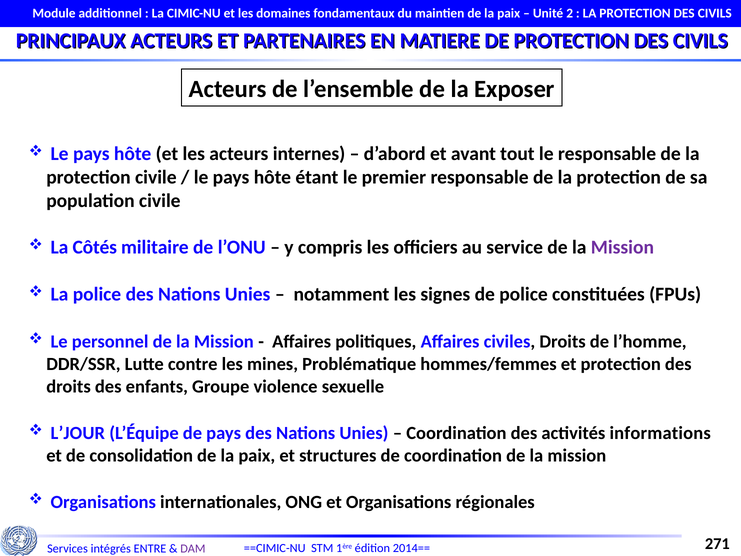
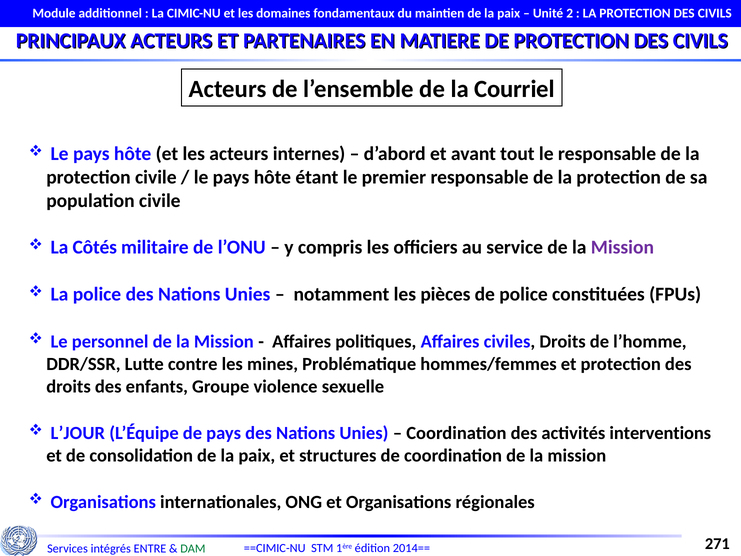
Exposer: Exposer -> Courriel
signes: signes -> pièces
informations: informations -> interventions
DAM colour: purple -> green
